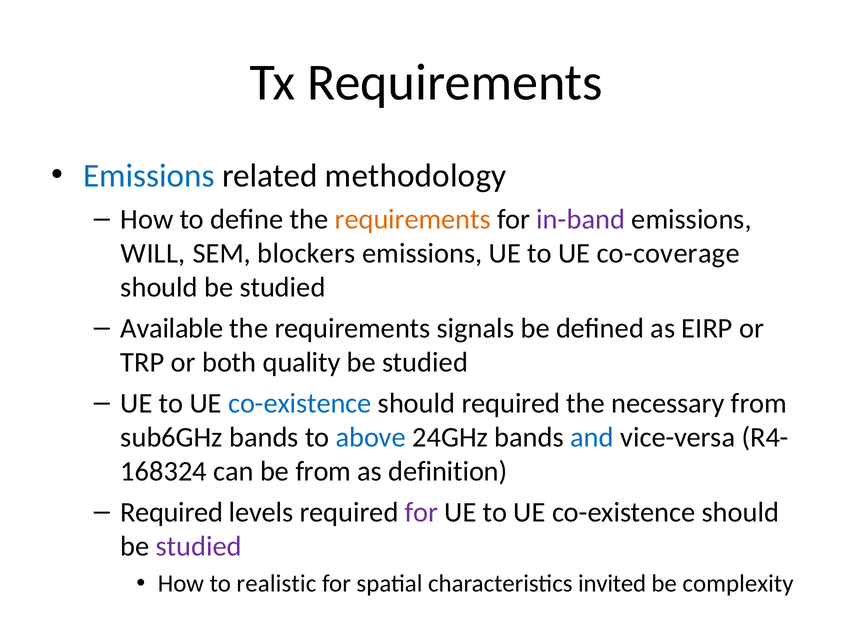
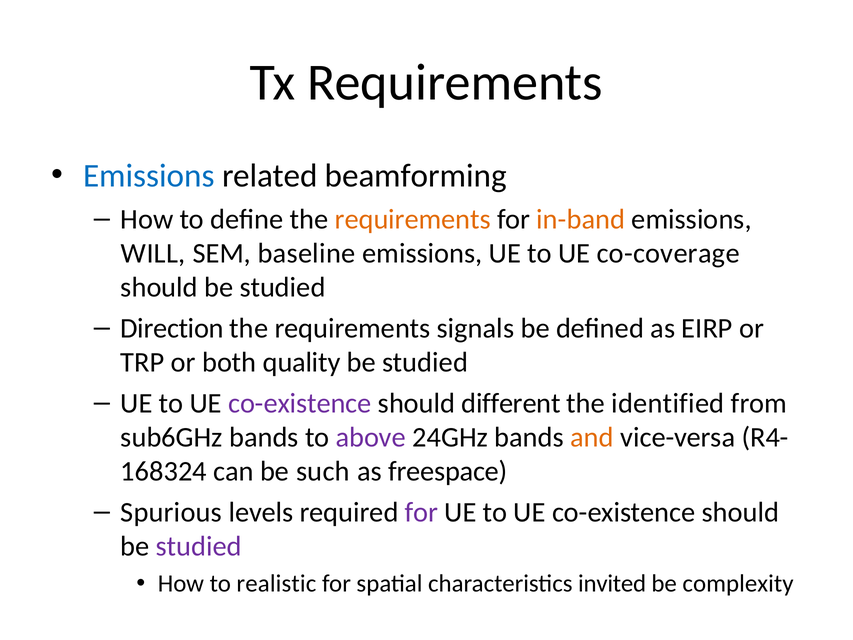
methodology: methodology -> beamforming
in-band colour: purple -> orange
blockers: blockers -> baseline
Available: Available -> Direction
co-existence at (300, 403) colour: blue -> purple
should required: required -> different
necessary: necessary -> identified
above colour: blue -> purple
and colour: blue -> orange
be from: from -> such
definition: definition -> freespace
Required at (171, 512): Required -> Spurious
